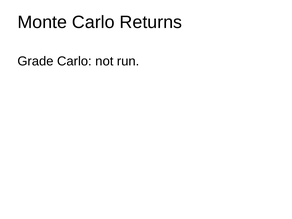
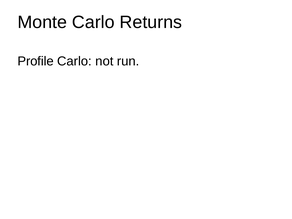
Grade: Grade -> Profile
